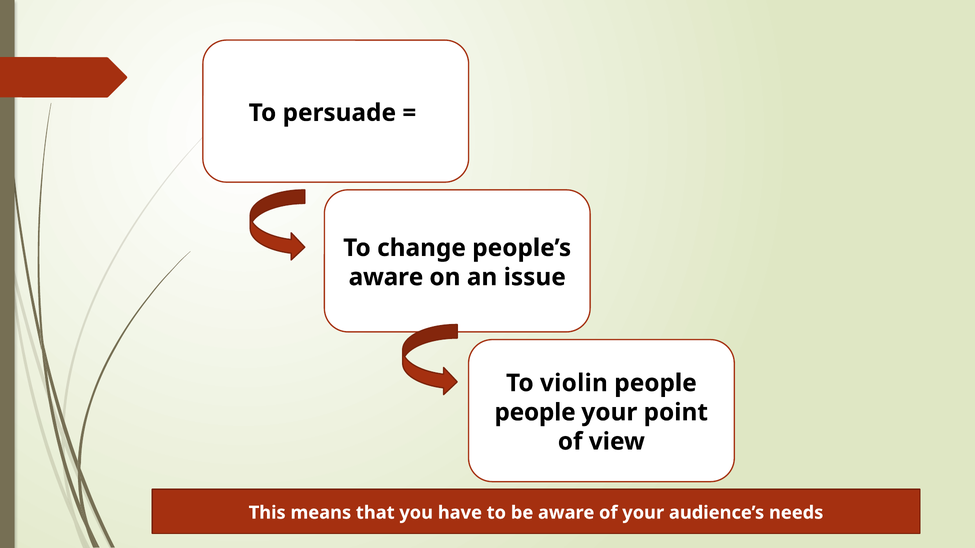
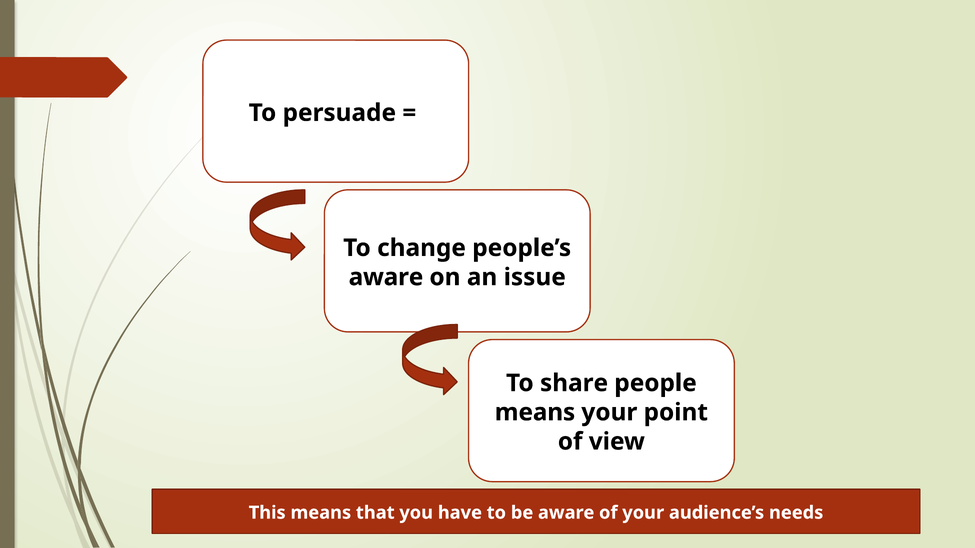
violin: violin -> share
people at (535, 413): people -> means
